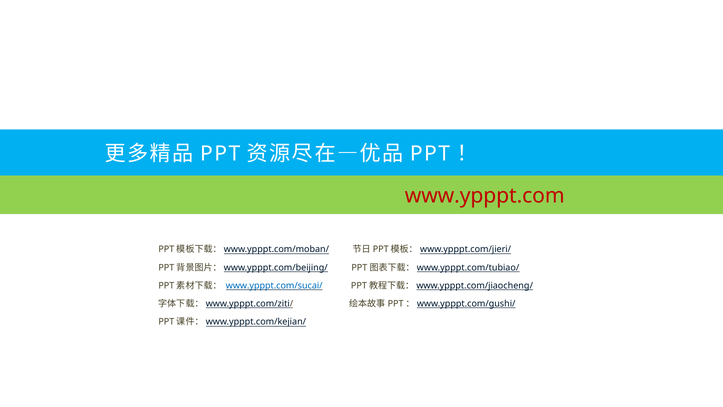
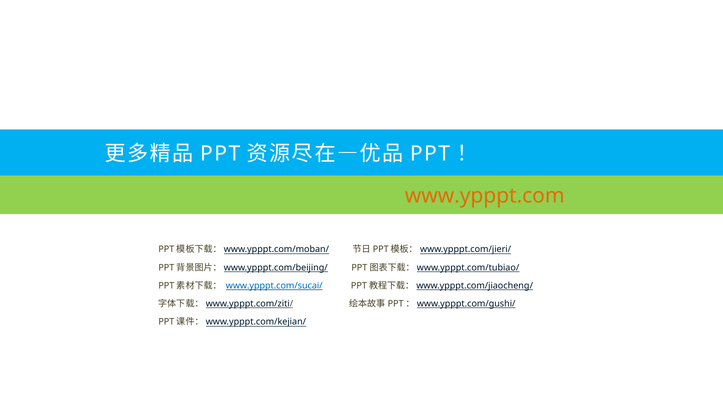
www.ypppt.com colour: red -> orange
